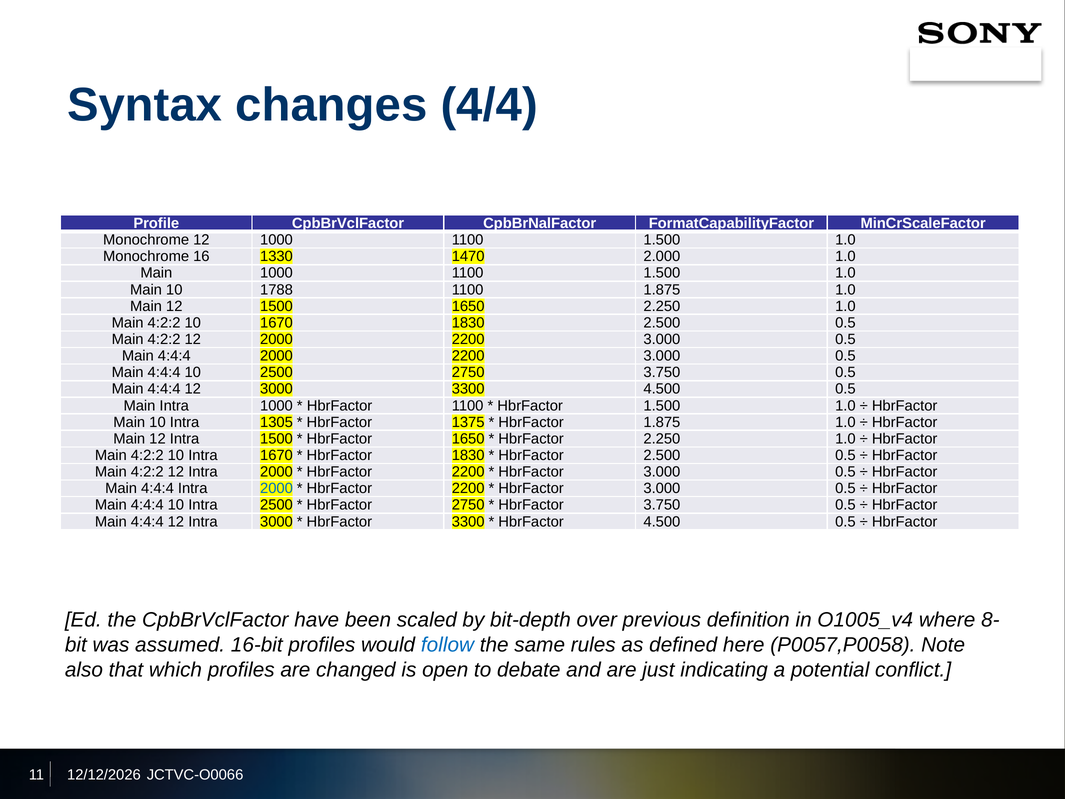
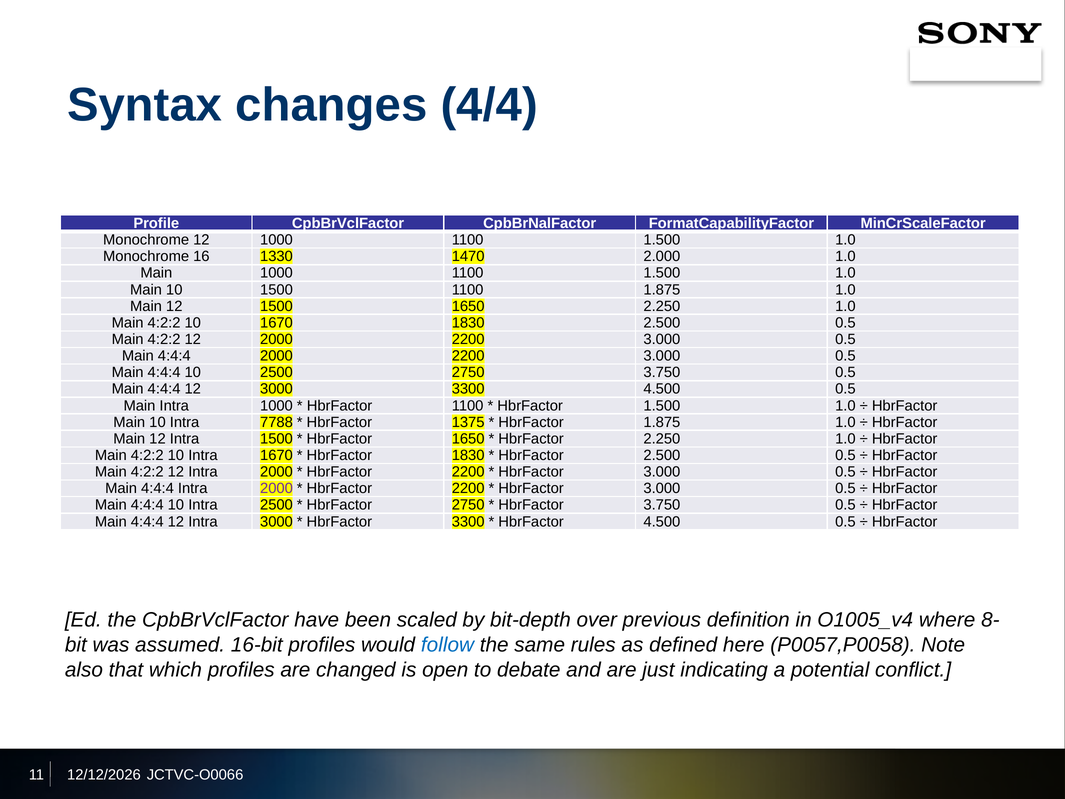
10 1788: 1788 -> 1500
1305: 1305 -> 7788
2000 at (276, 488) colour: blue -> purple
